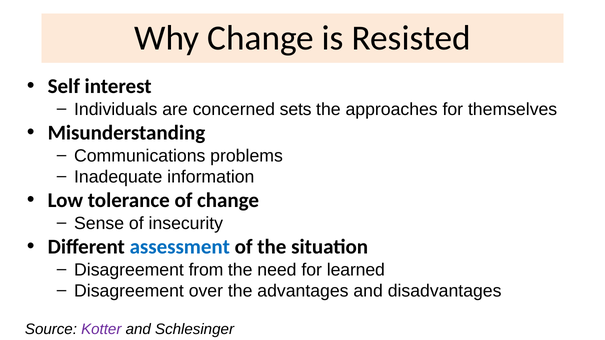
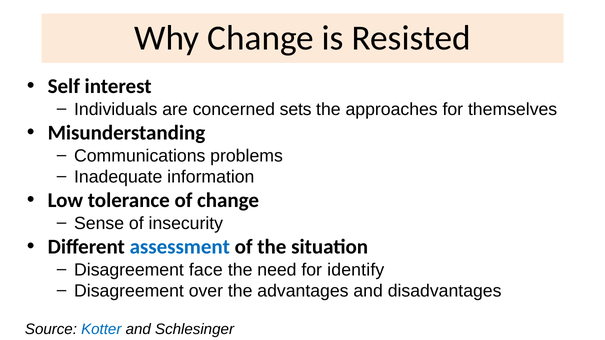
from: from -> face
learned: learned -> identify
Kotter colour: purple -> blue
